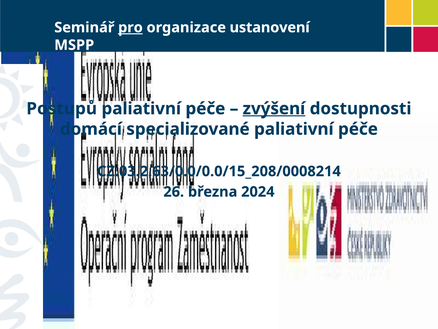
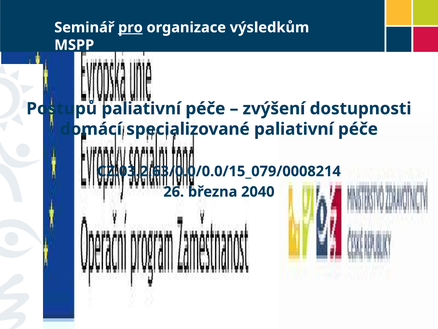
ustanovení: ustanovení -> výsledkům
zvýšení underline: present -> none
CZ.03.2.63/0.0/0.0/15_208/0008214: CZ.03.2.63/0.0/0.0/15_208/0008214 -> CZ.03.2.63/0.0/0.0/15_079/0008214
2024: 2024 -> 2040
